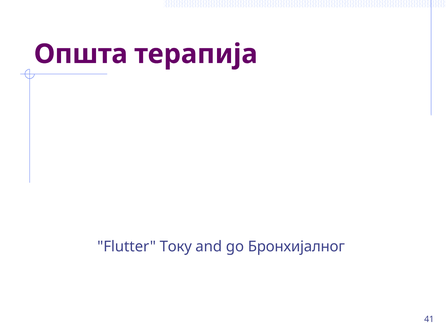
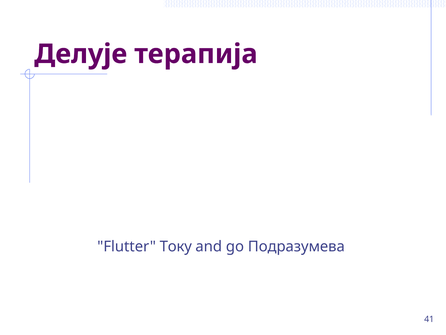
Општа: Општа -> Делује
Бронхијалног: Бронхијалног -> Подразумева
